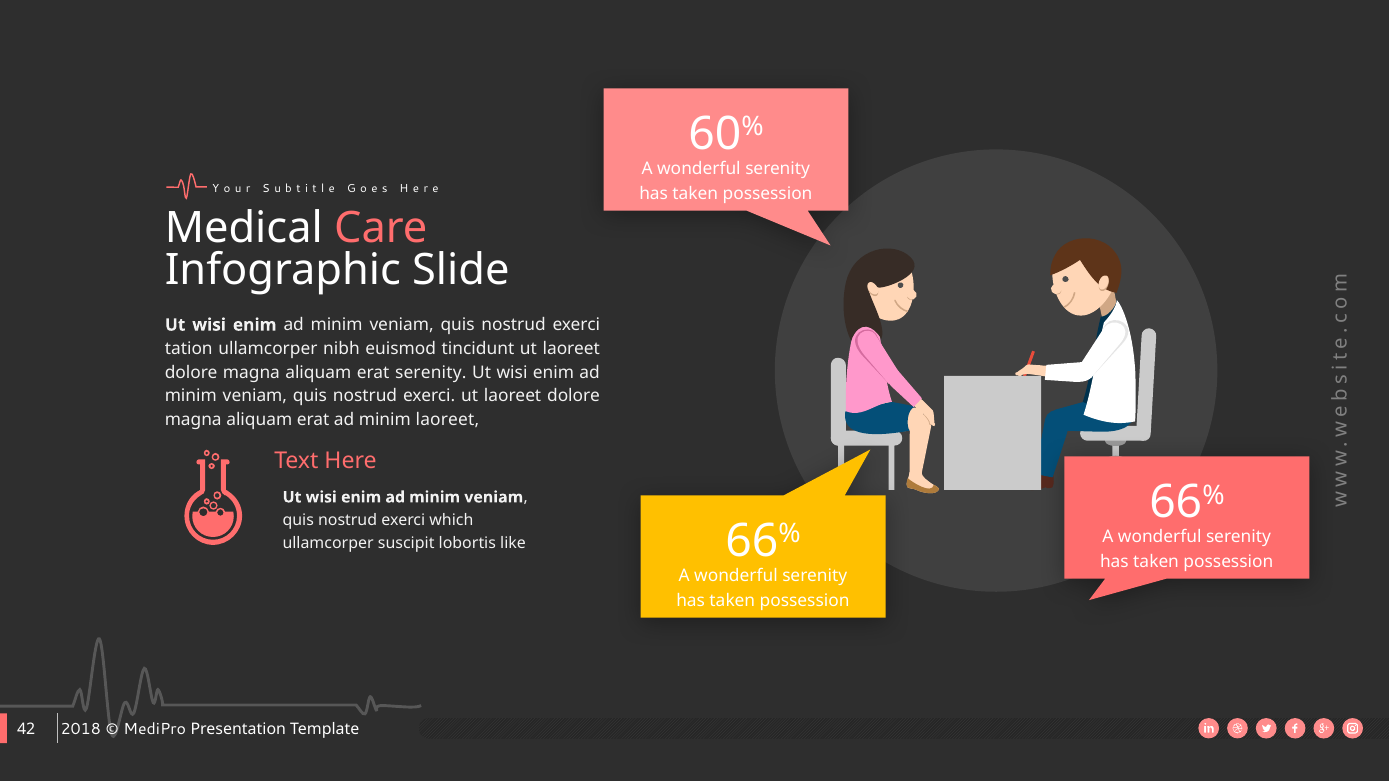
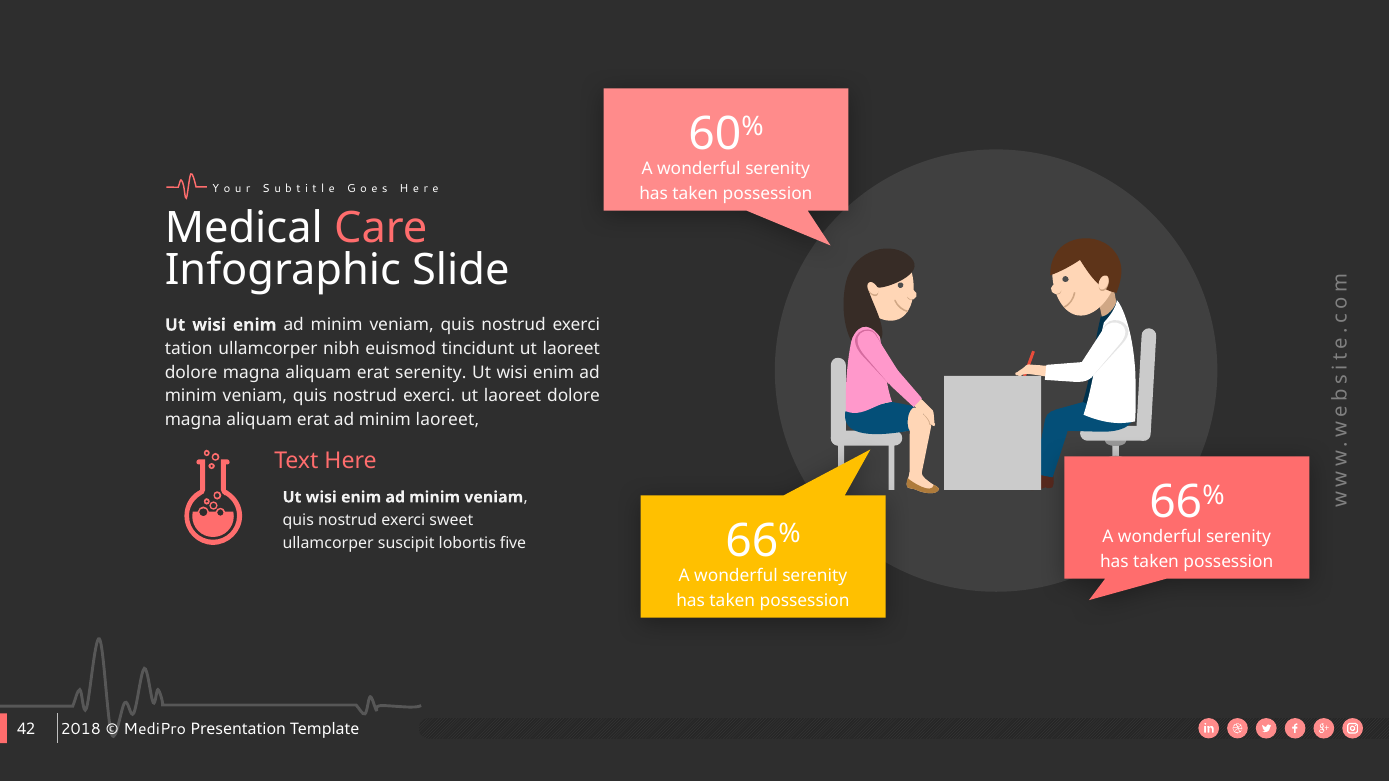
which: which -> sweet
like: like -> five
